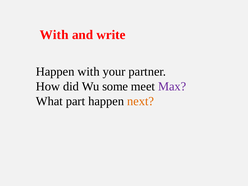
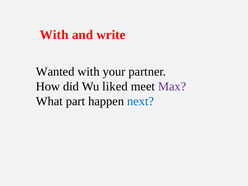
Happen at (55, 72): Happen -> Wanted
some: some -> liked
next colour: orange -> blue
